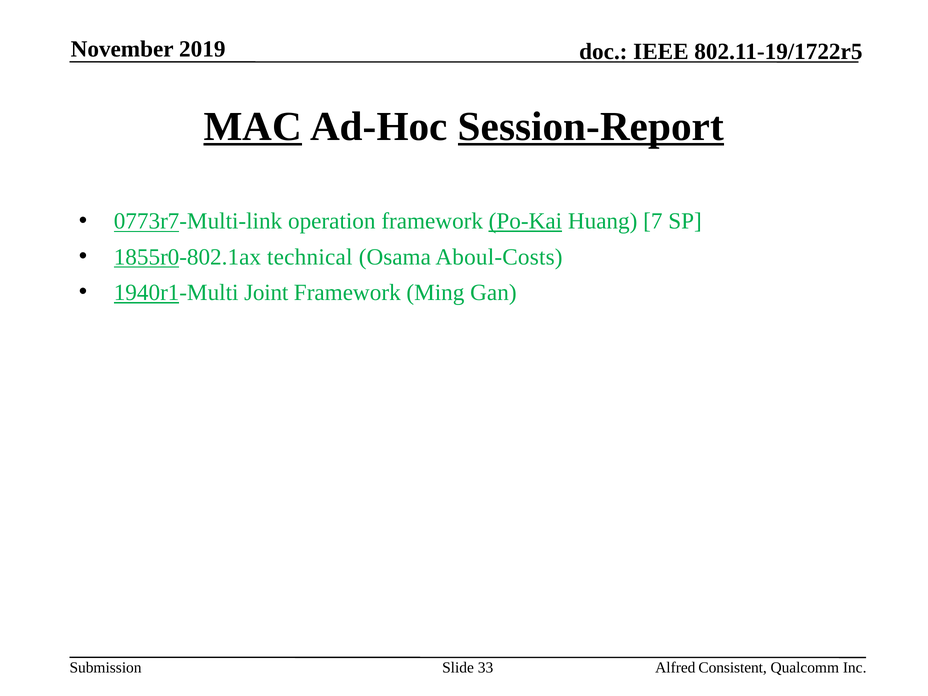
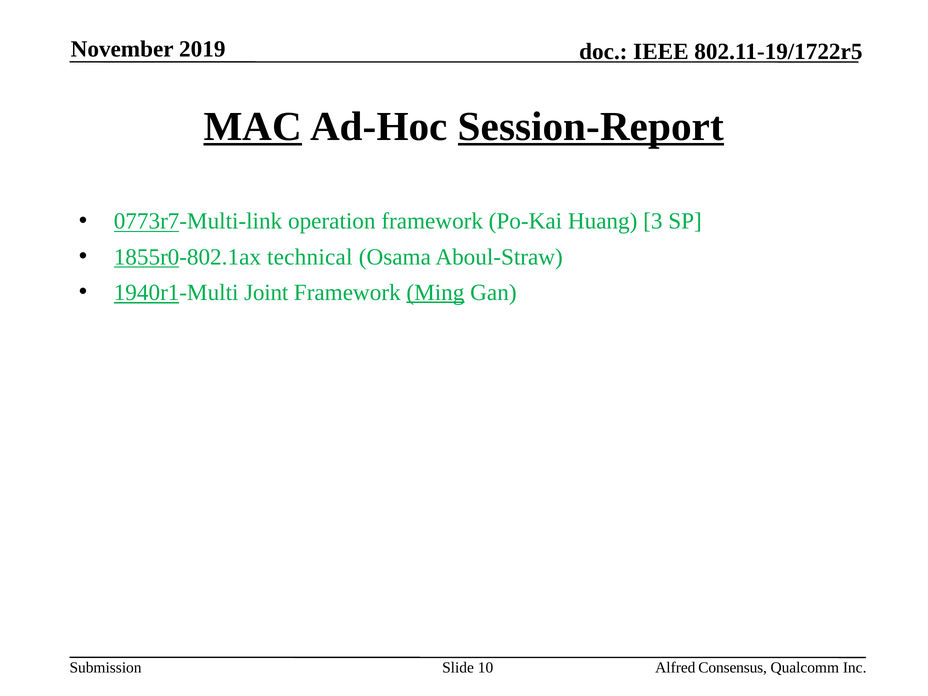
Po-Kai underline: present -> none
7: 7 -> 3
Aboul-Costs: Aboul-Costs -> Aboul-Straw
Ming underline: none -> present
33: 33 -> 10
Consistent: Consistent -> Consensus
